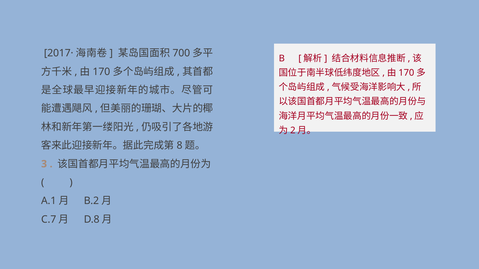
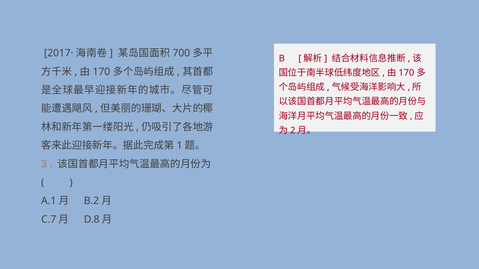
8: 8 -> 1
